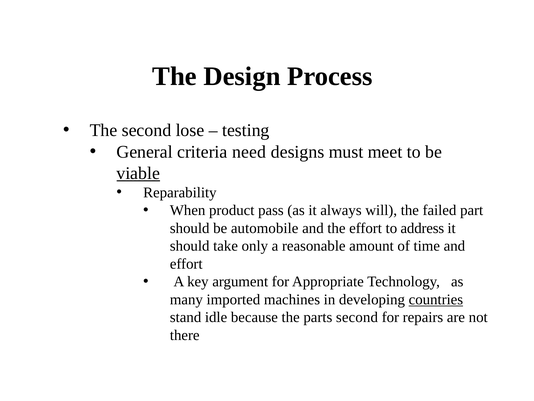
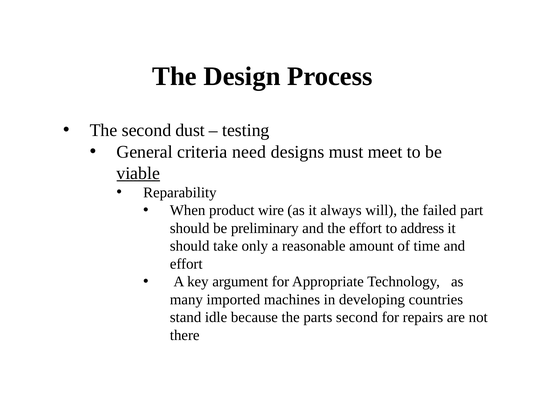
lose: lose -> dust
pass: pass -> wire
automobile: automobile -> preliminary
countries underline: present -> none
